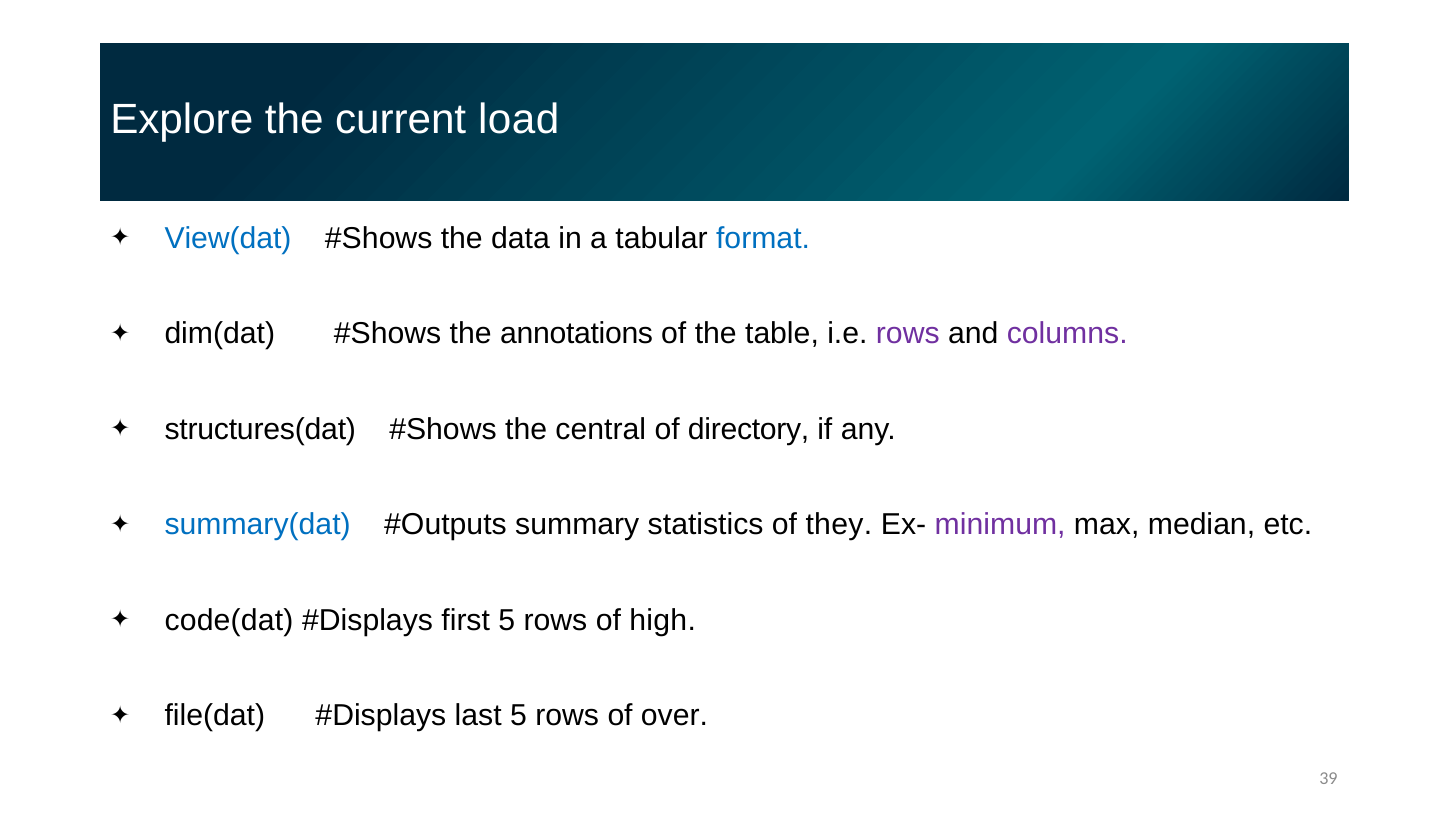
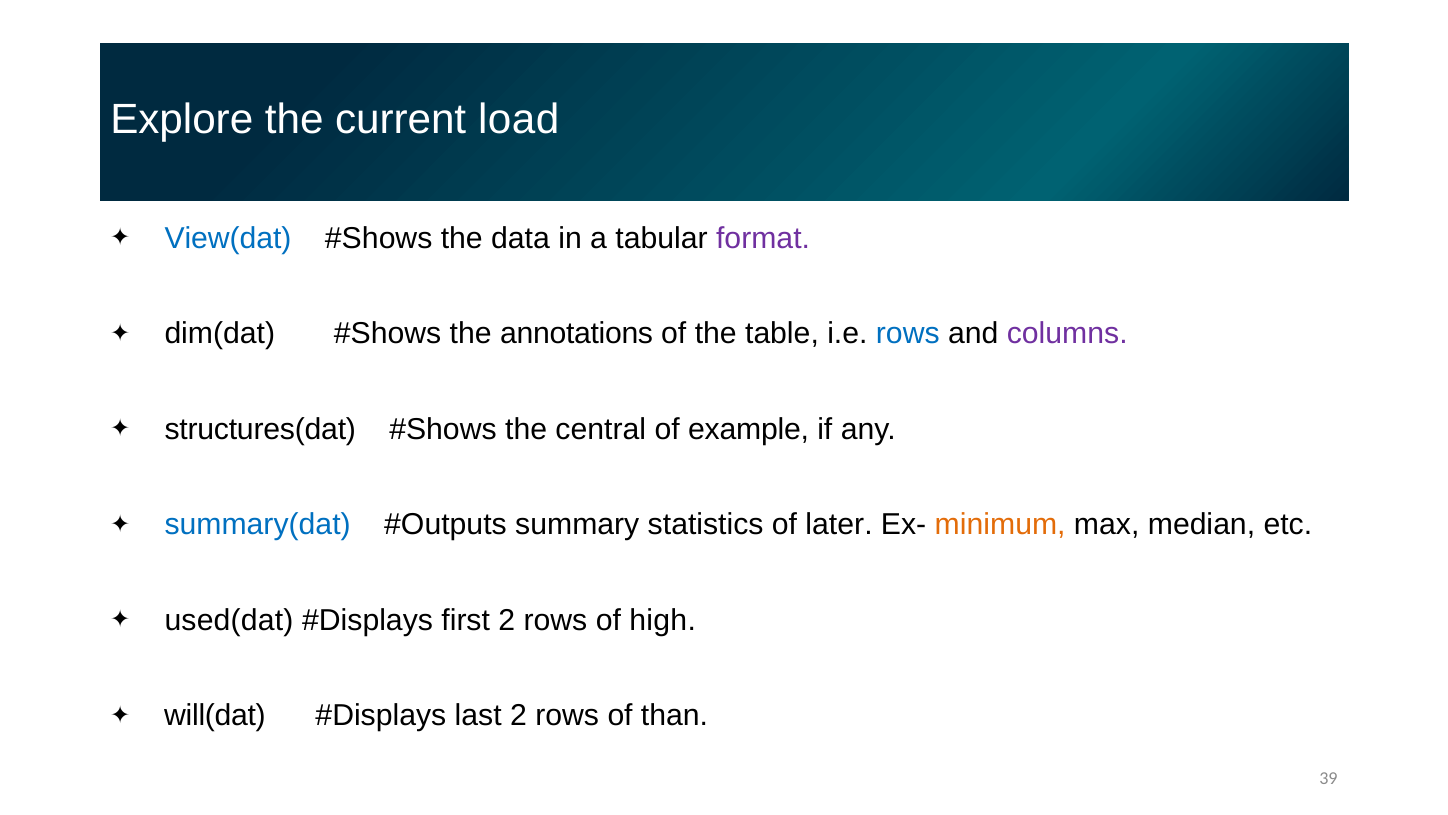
format colour: blue -> purple
rows at (908, 334) colour: purple -> blue
directory: directory -> example
they: they -> later
minimum colour: purple -> orange
code(dat: code(dat -> used(dat
first 5: 5 -> 2
file(dat: file(dat -> will(dat
last 5: 5 -> 2
over: over -> than
